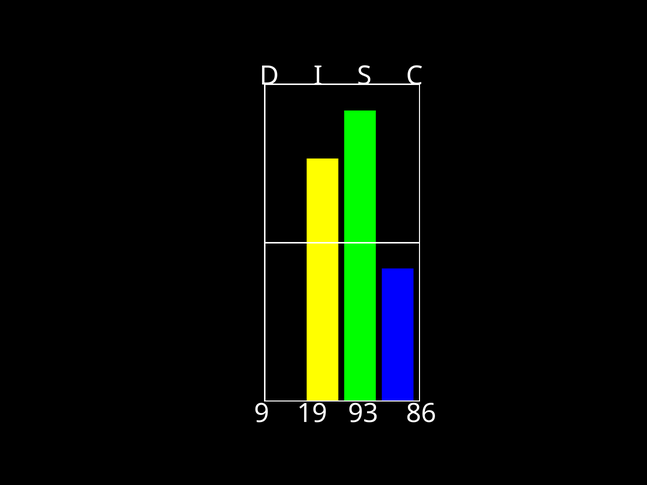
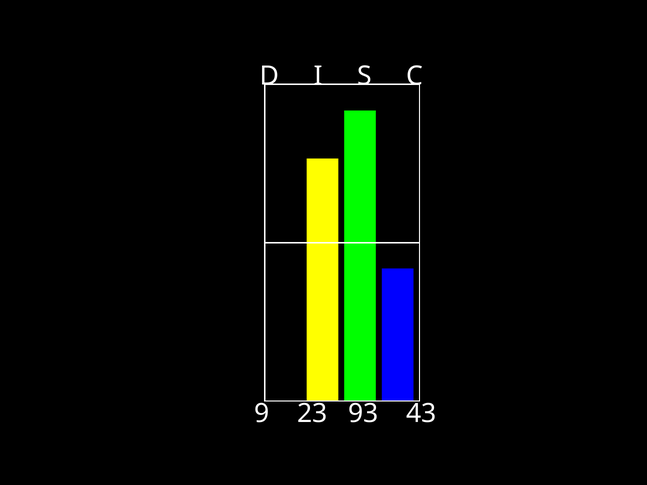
19: 19 -> 23
86: 86 -> 43
